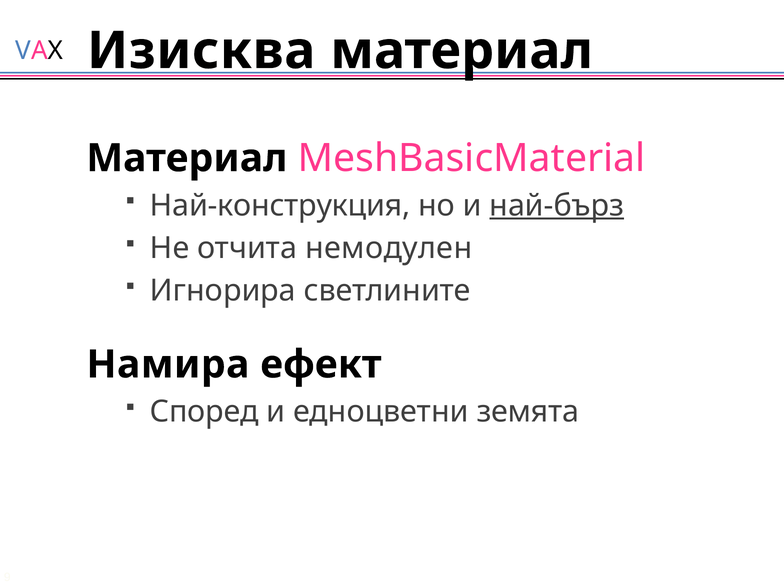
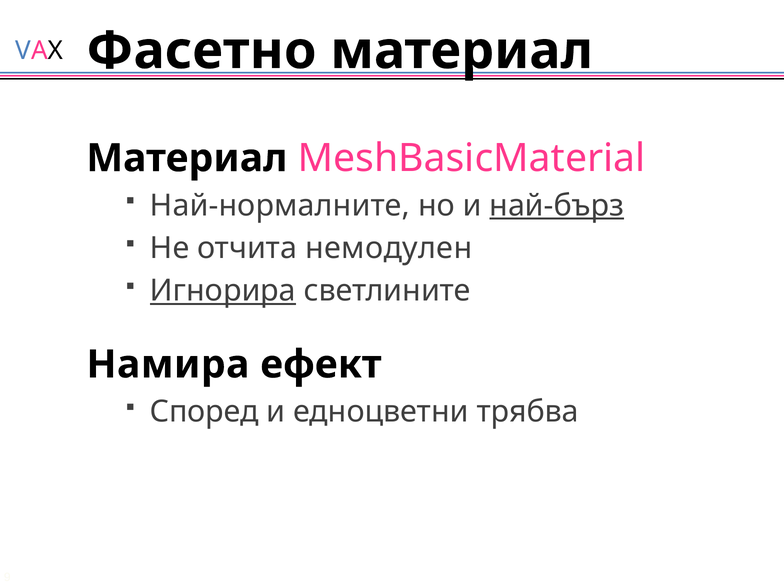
Изисква: Изисква -> Фасетно
Най-конструкция: Най-конструкция -> Най-нормалните
Игнорира underline: none -> present
земята: земята -> трябва
